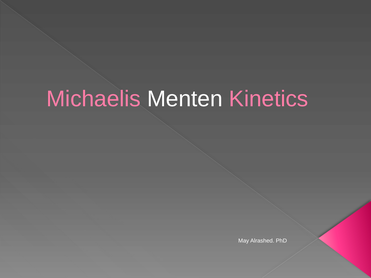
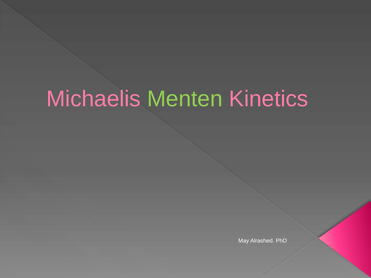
Menten colour: white -> light green
